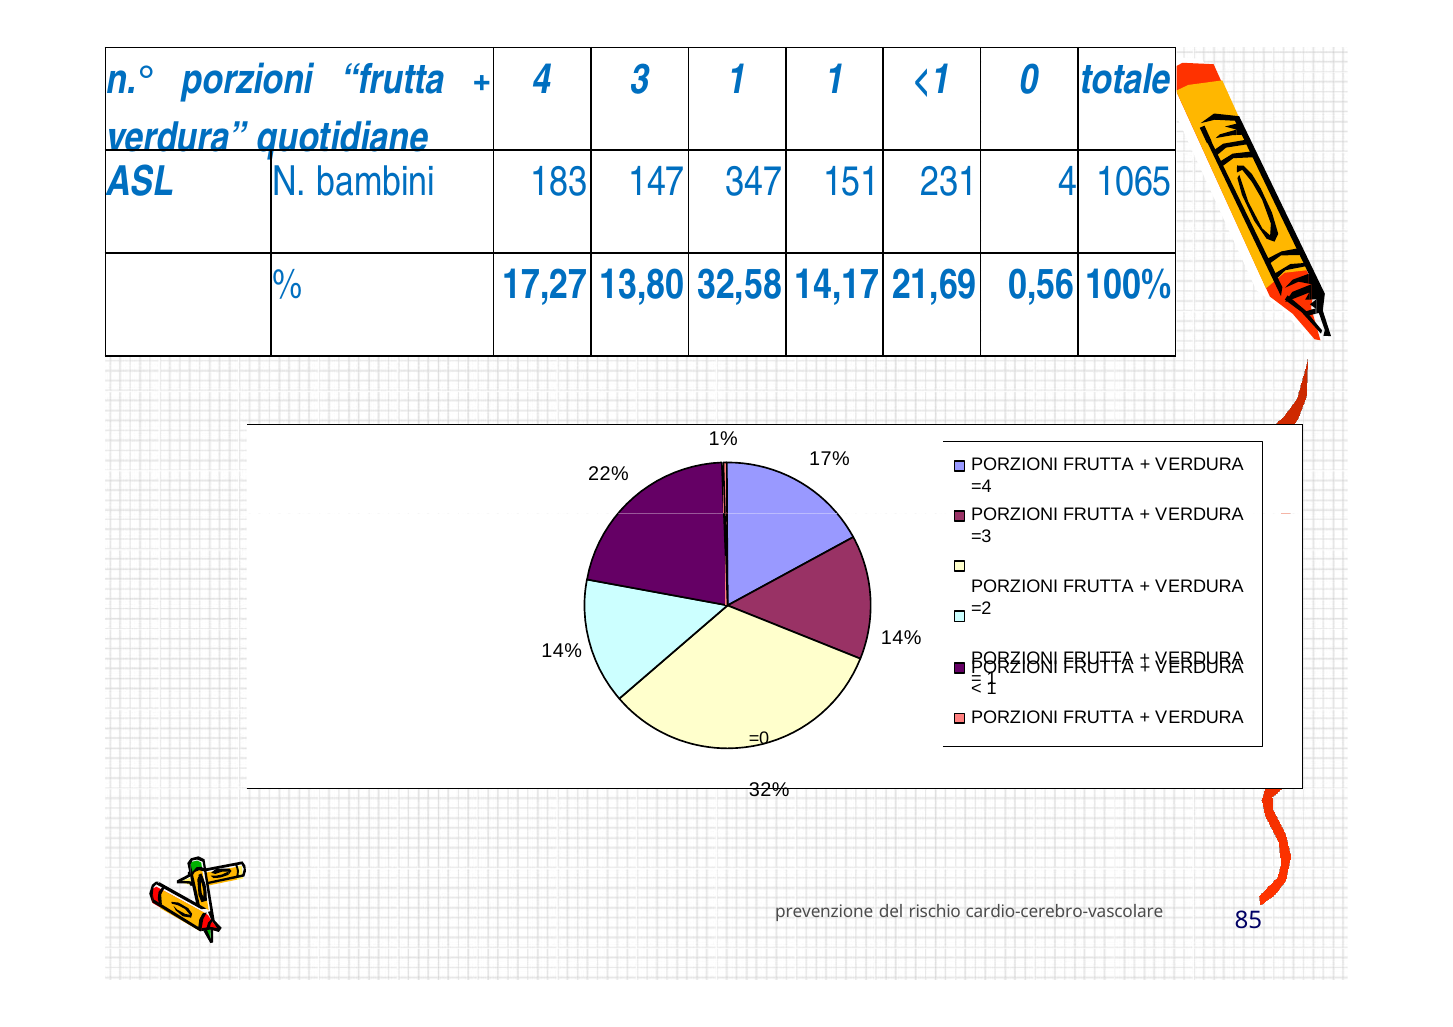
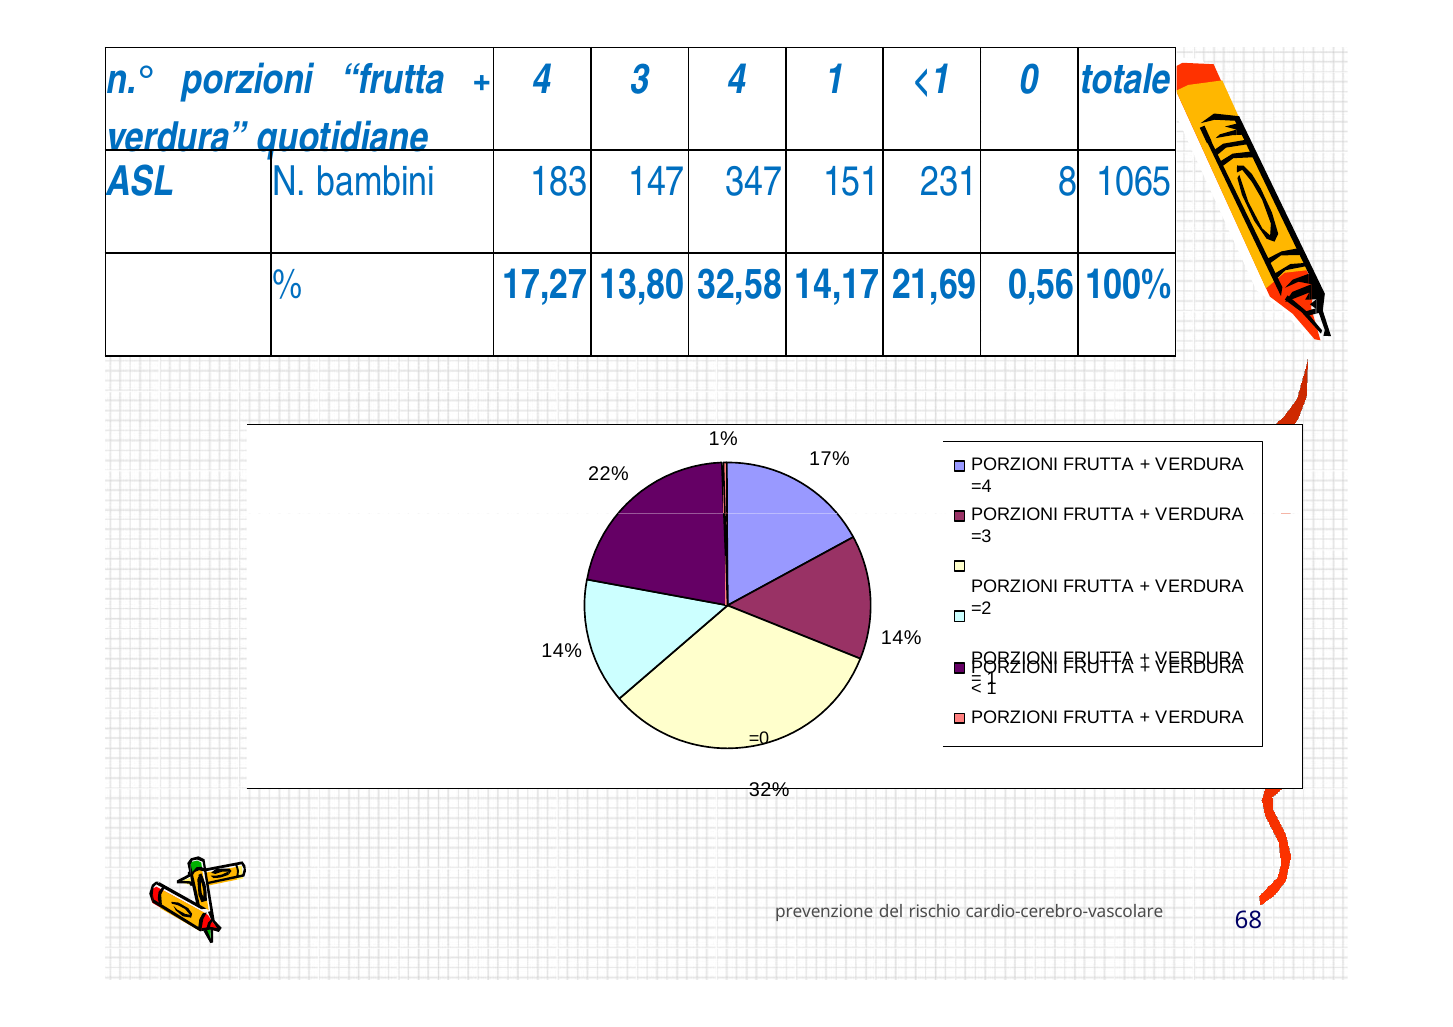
3 1: 1 -> 4
231 4: 4 -> 8
85: 85 -> 68
